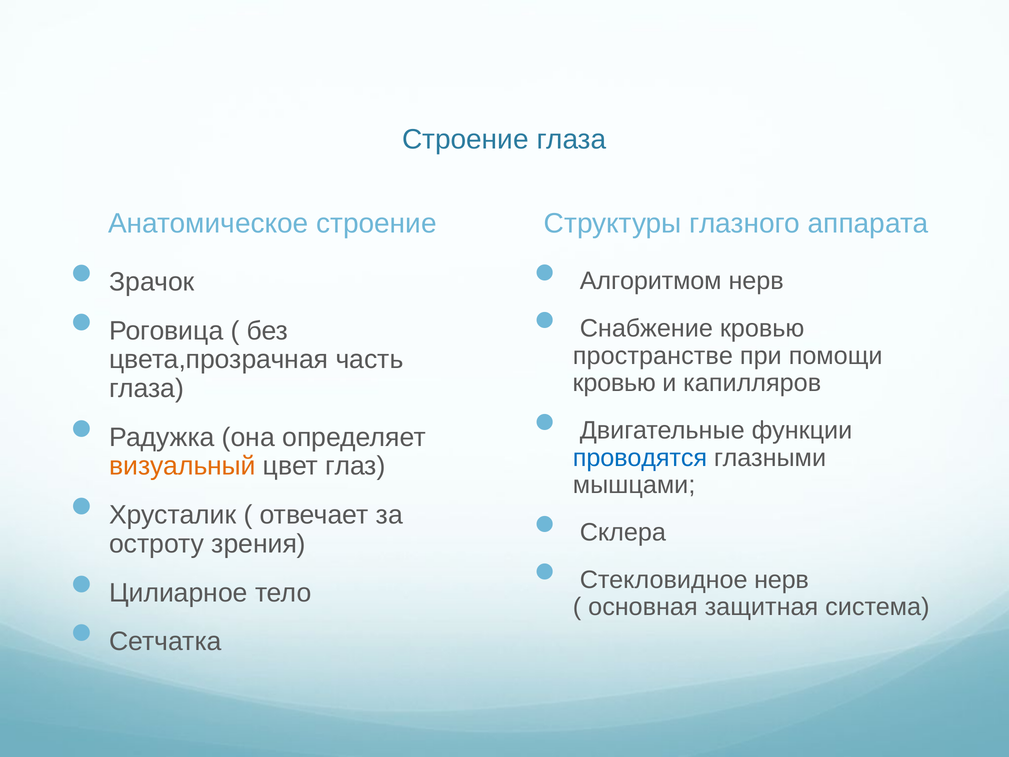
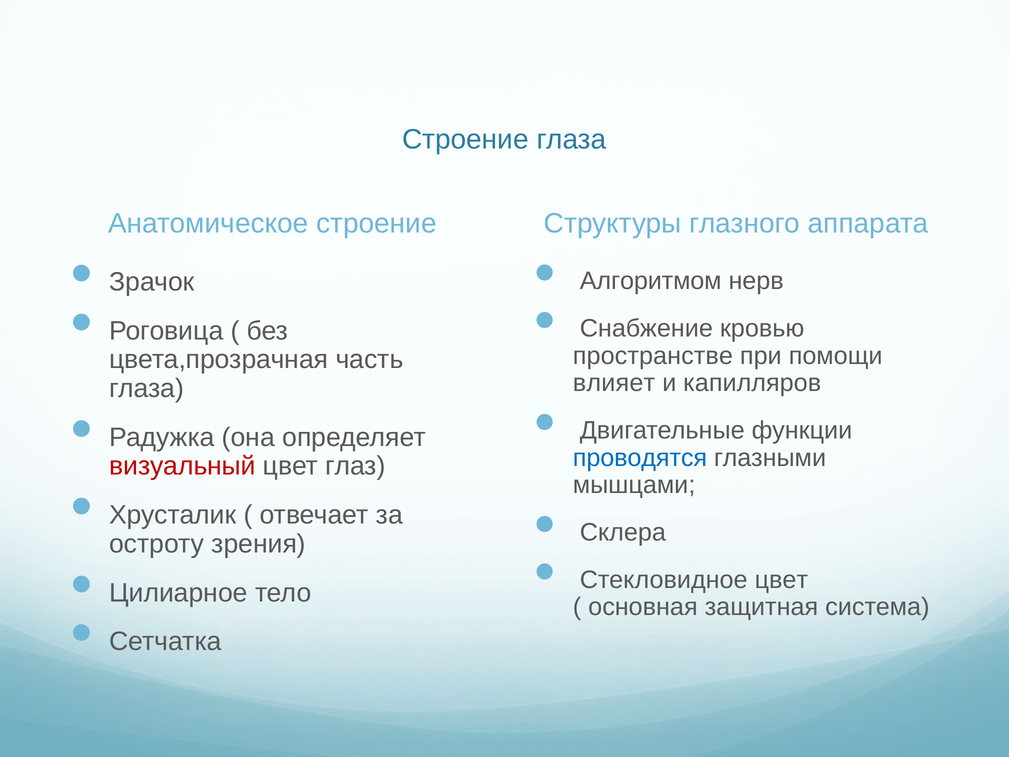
кровью at (614, 383): кровью -> влияет
визуальный colour: orange -> red
Стекловидное нерв: нерв -> цвет
